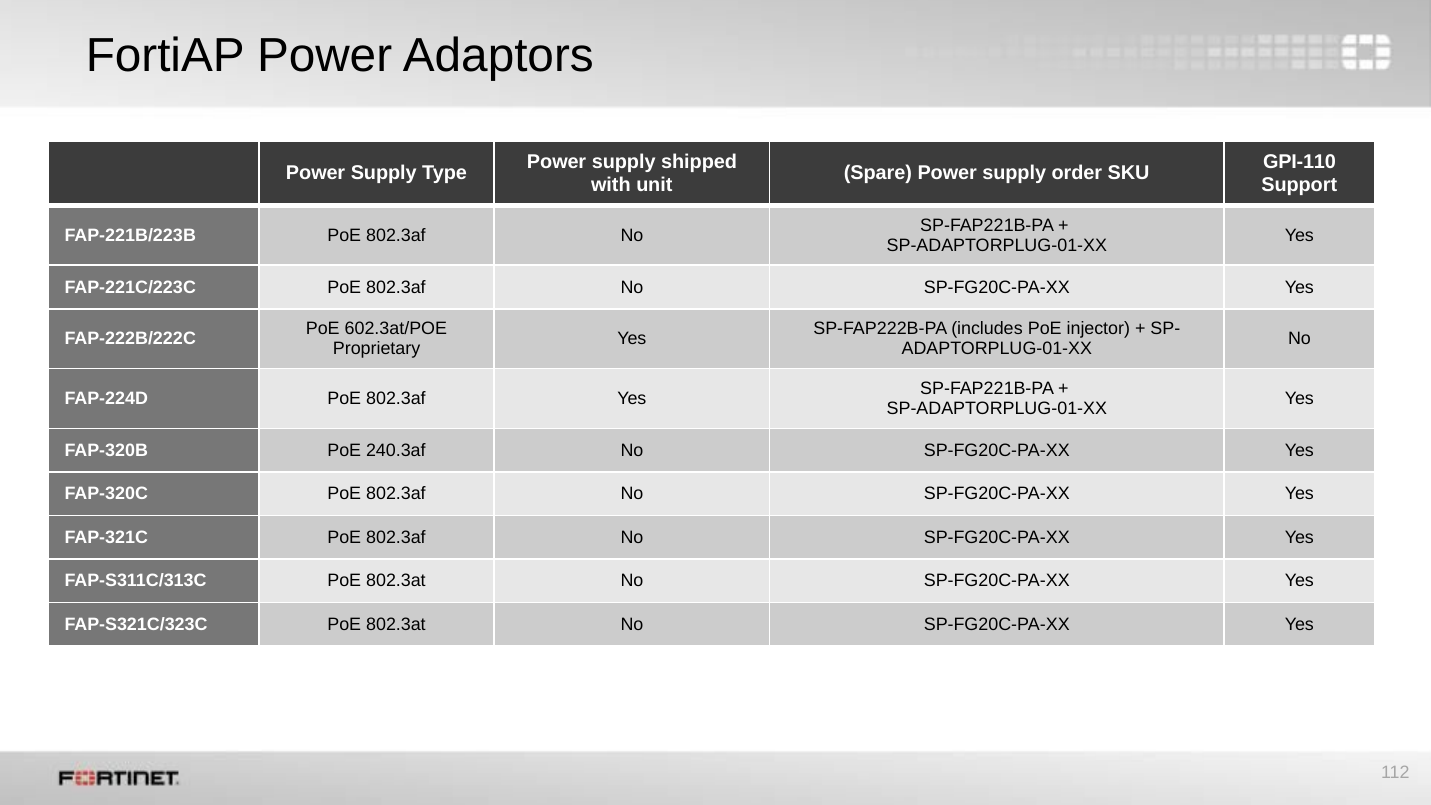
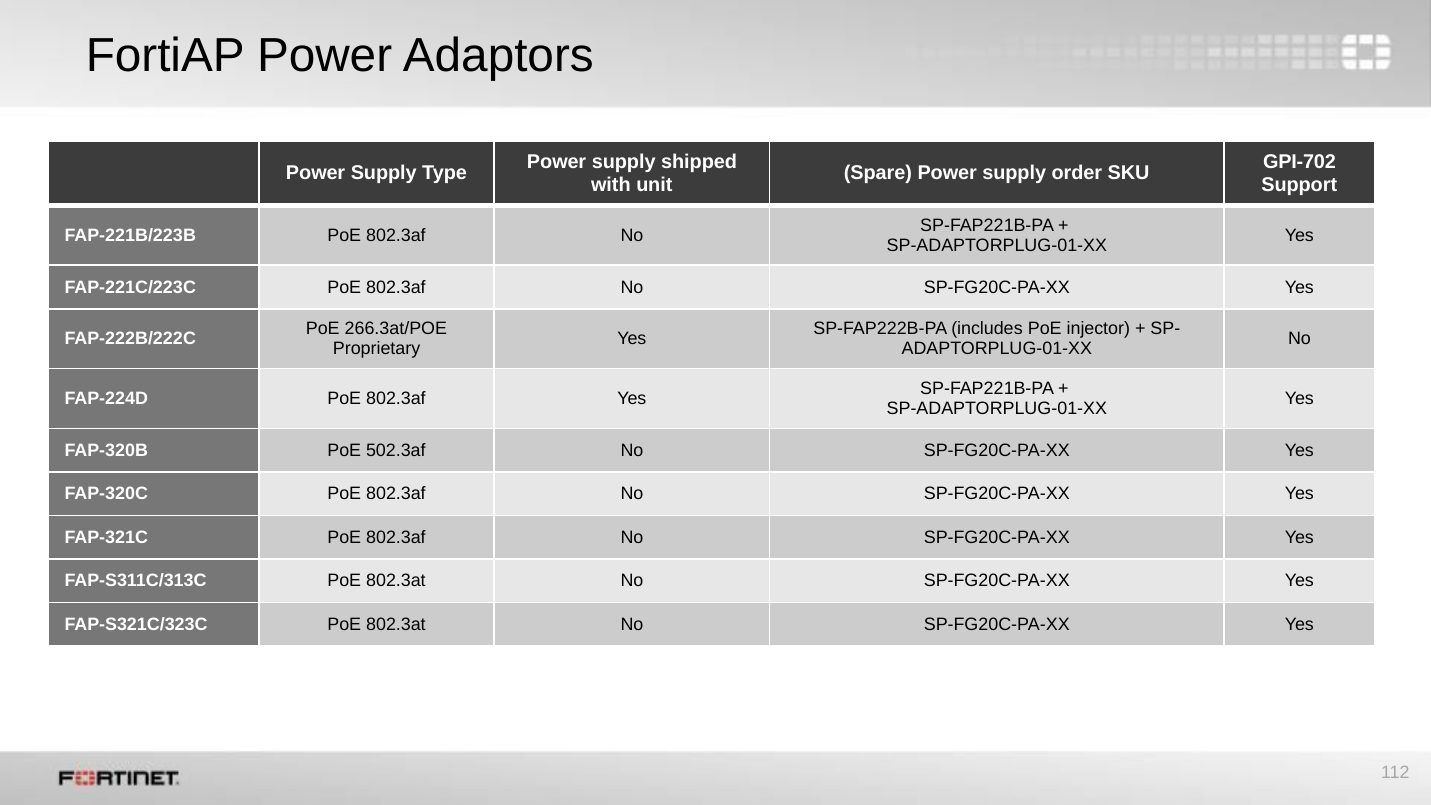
GPI-110: GPI-110 -> GPI-702
602.3at/POE: 602.3at/POE -> 266.3at/POE
240.3af: 240.3af -> 502.3af
